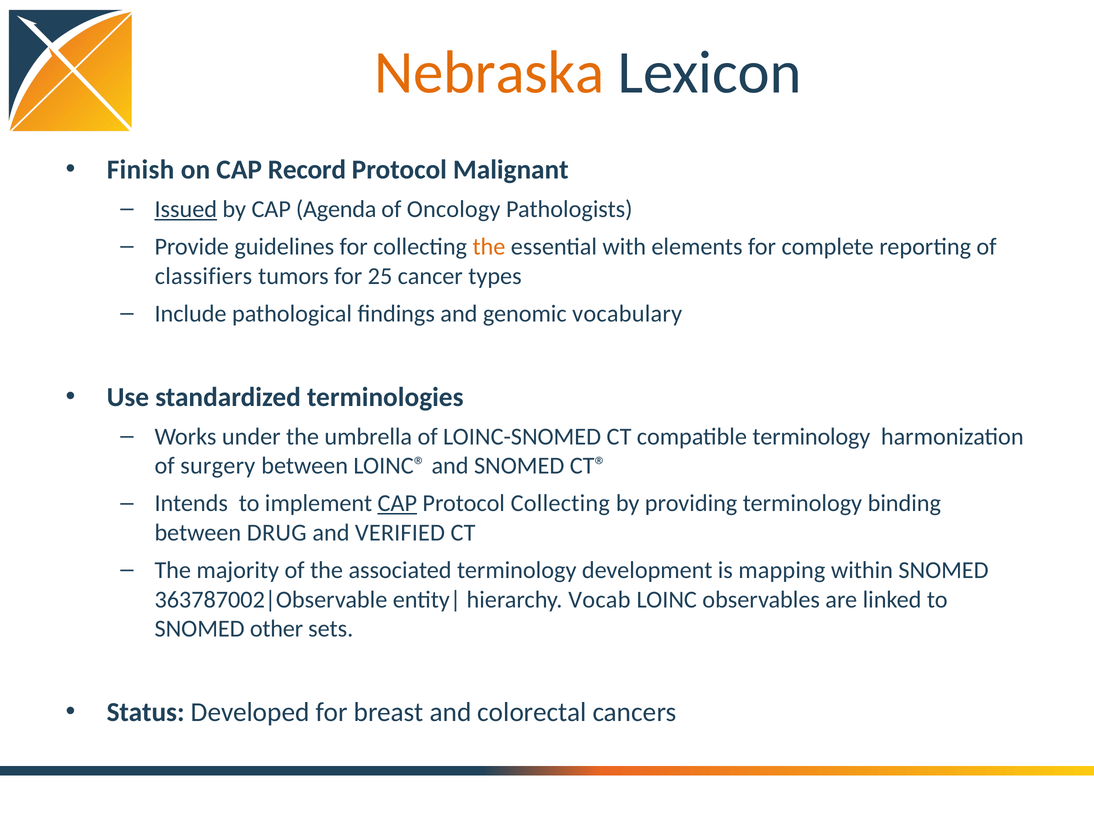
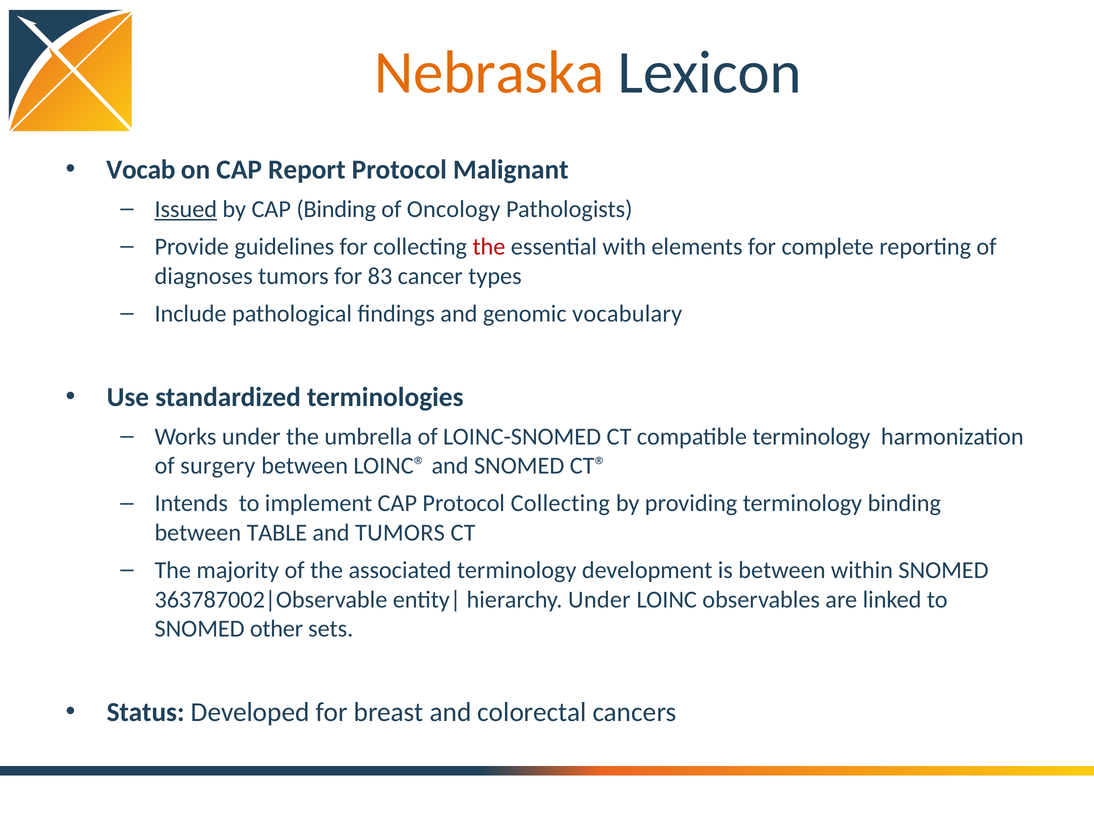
Finish: Finish -> Vocab
Record: Record -> Report
CAP Agenda: Agenda -> Binding
the at (489, 247) colour: orange -> red
classifiers: classifiers -> diagnoses
25: 25 -> 83
CAP at (397, 503) underline: present -> none
DRUG: DRUG -> TABLE
and VERIFIED: VERIFIED -> TUMORS
is mapping: mapping -> between
hierarchy Vocab: Vocab -> Under
